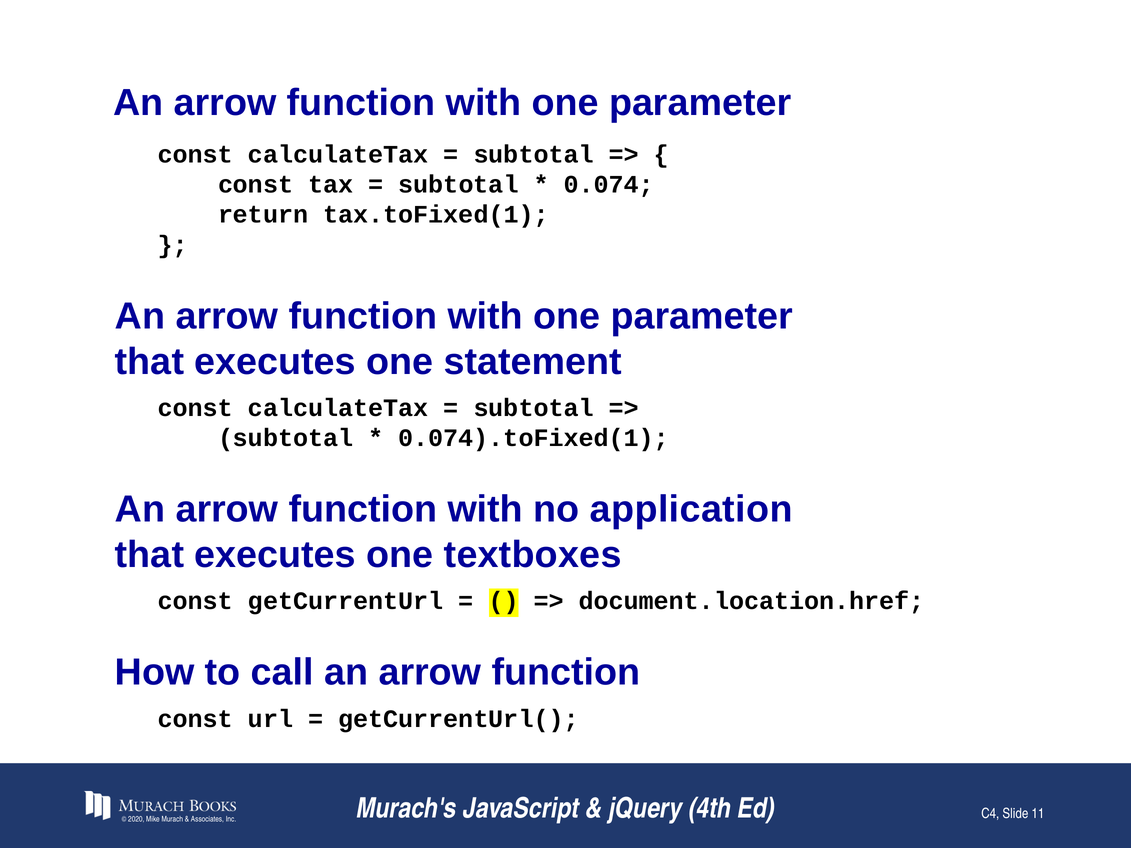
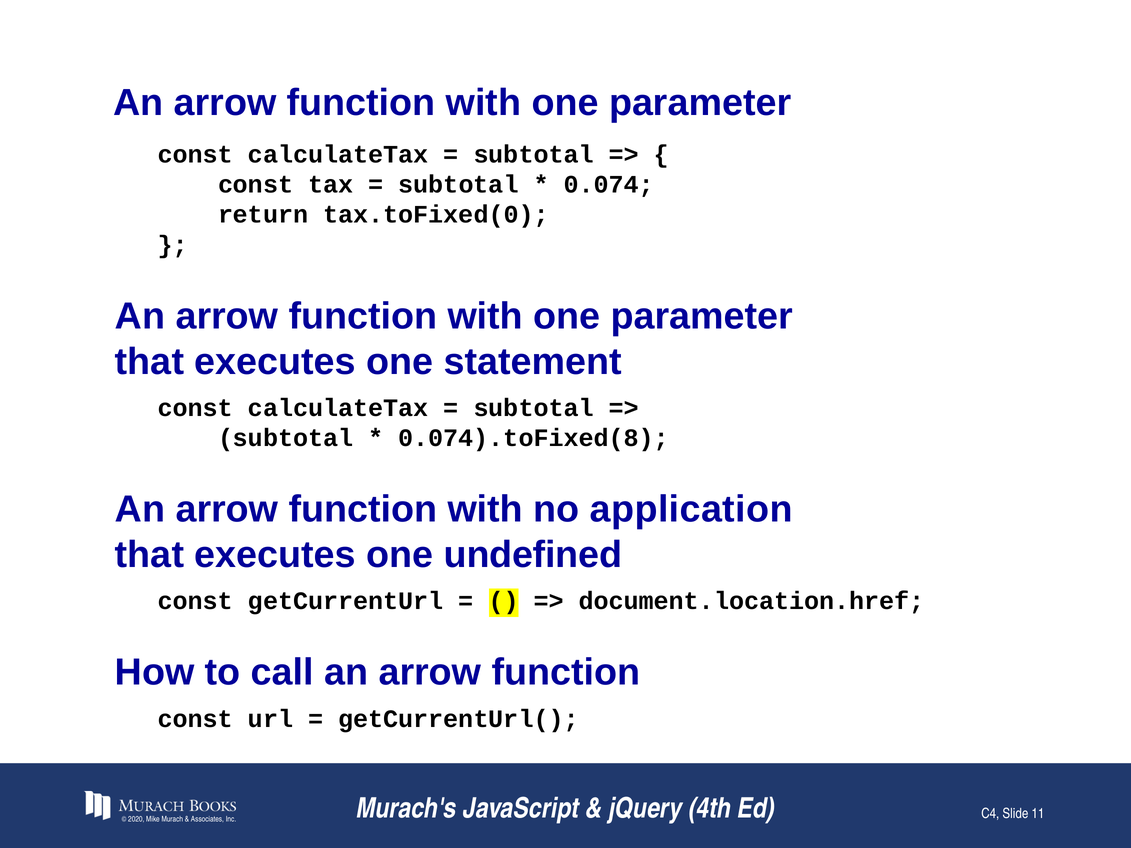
tax.toFixed(1: tax.toFixed(1 -> tax.toFixed(0
0.074).toFixed(1: 0.074).toFixed(1 -> 0.074).toFixed(8
textboxes: textboxes -> undefined
